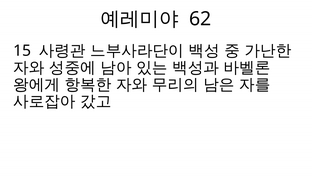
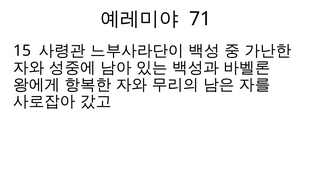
62: 62 -> 71
